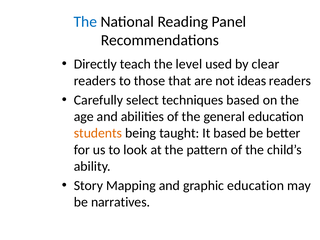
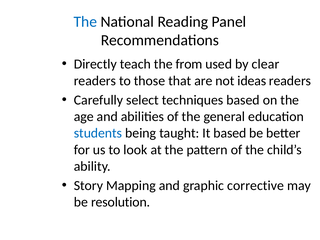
level: level -> from
students colour: orange -> blue
graphic education: education -> corrective
narratives: narratives -> resolution
